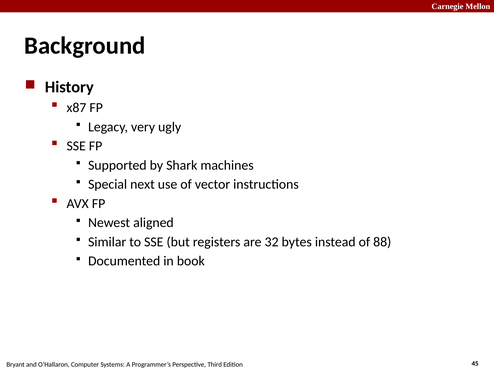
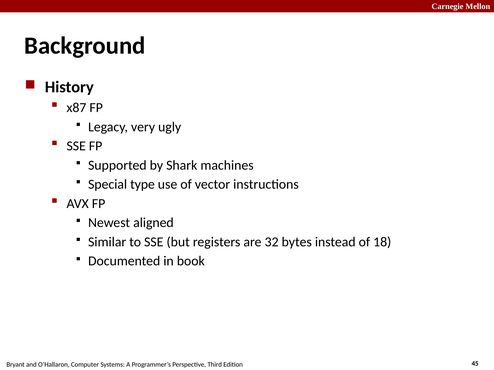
next: next -> type
88: 88 -> 18
